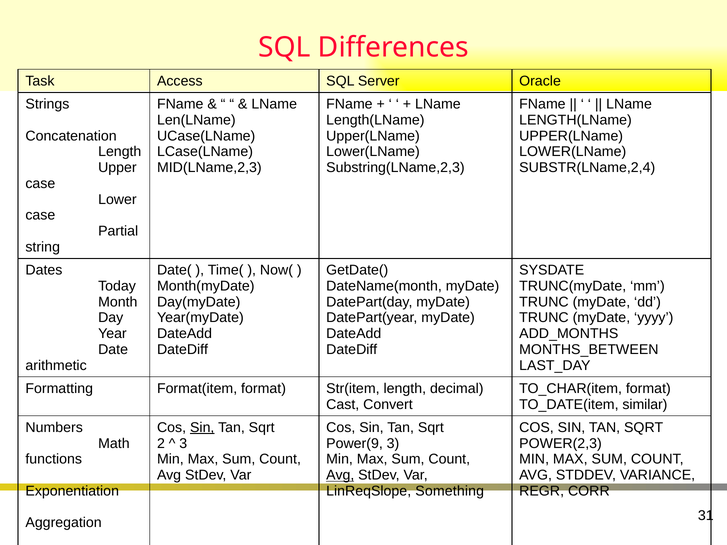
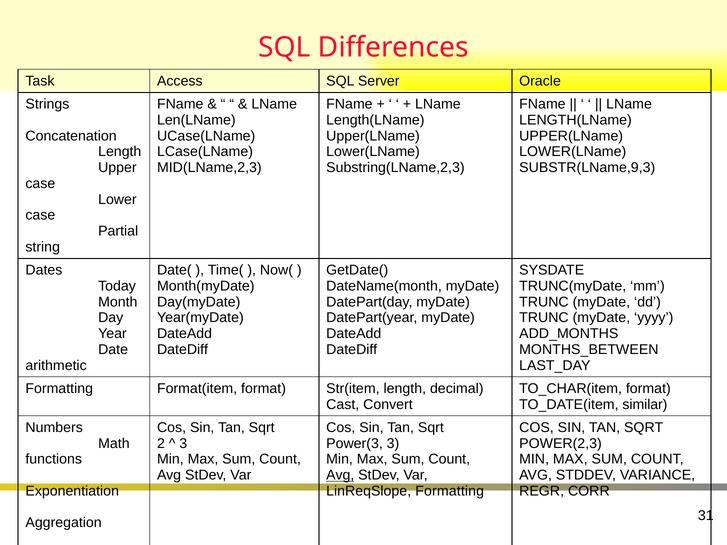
SUBSTR(LName,2,4: SUBSTR(LName,2,4 -> SUBSTR(LName,9,3
Sin at (202, 428) underline: present -> none
Power(9: Power(9 -> Power(3
LinReqSlope Something: Something -> Formatting
